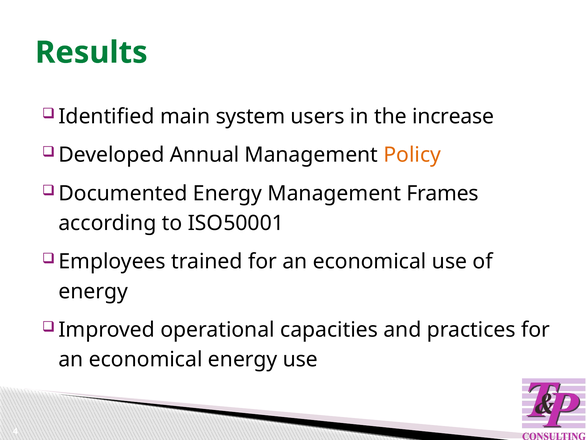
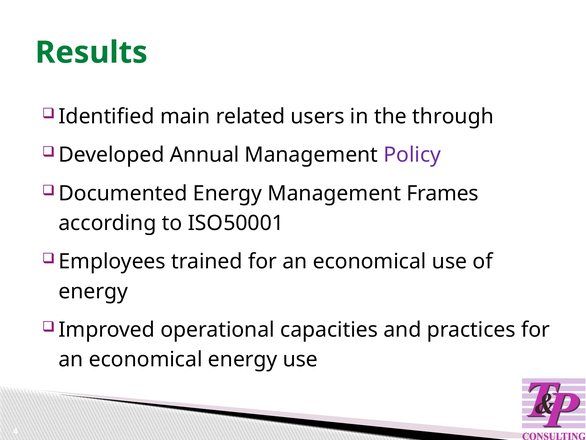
system: system -> related
increase: increase -> through
Policy colour: orange -> purple
